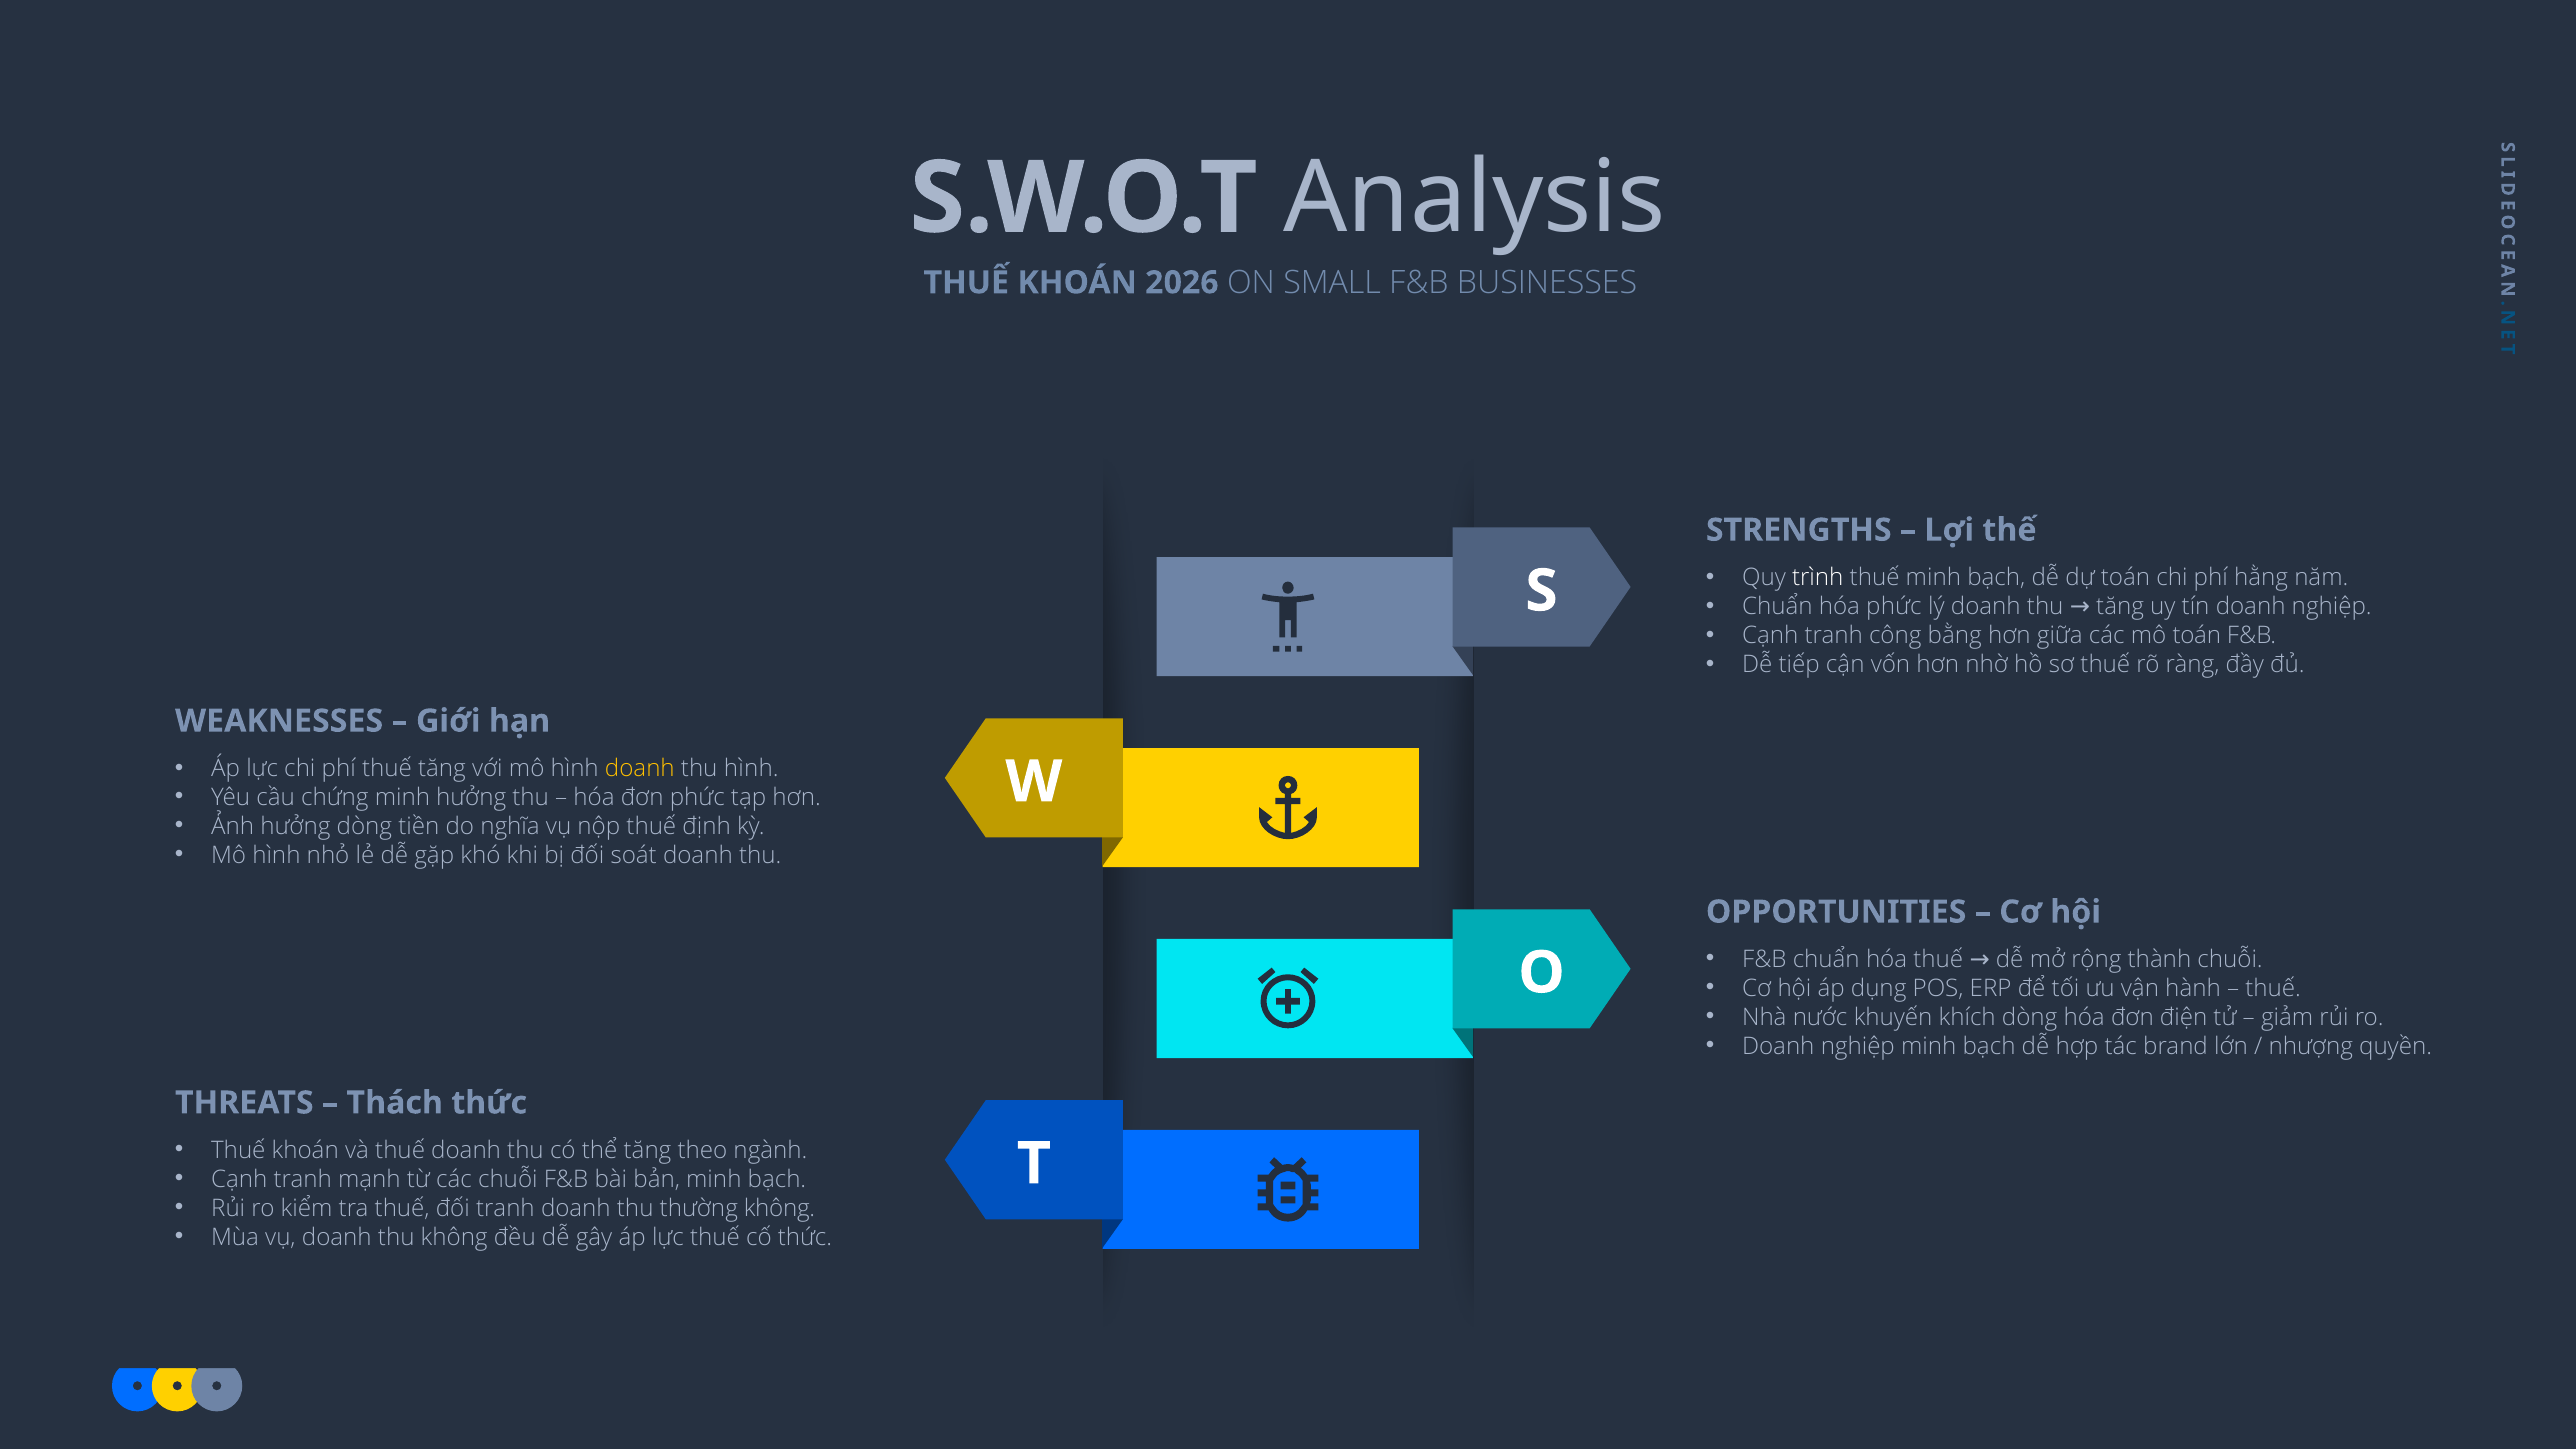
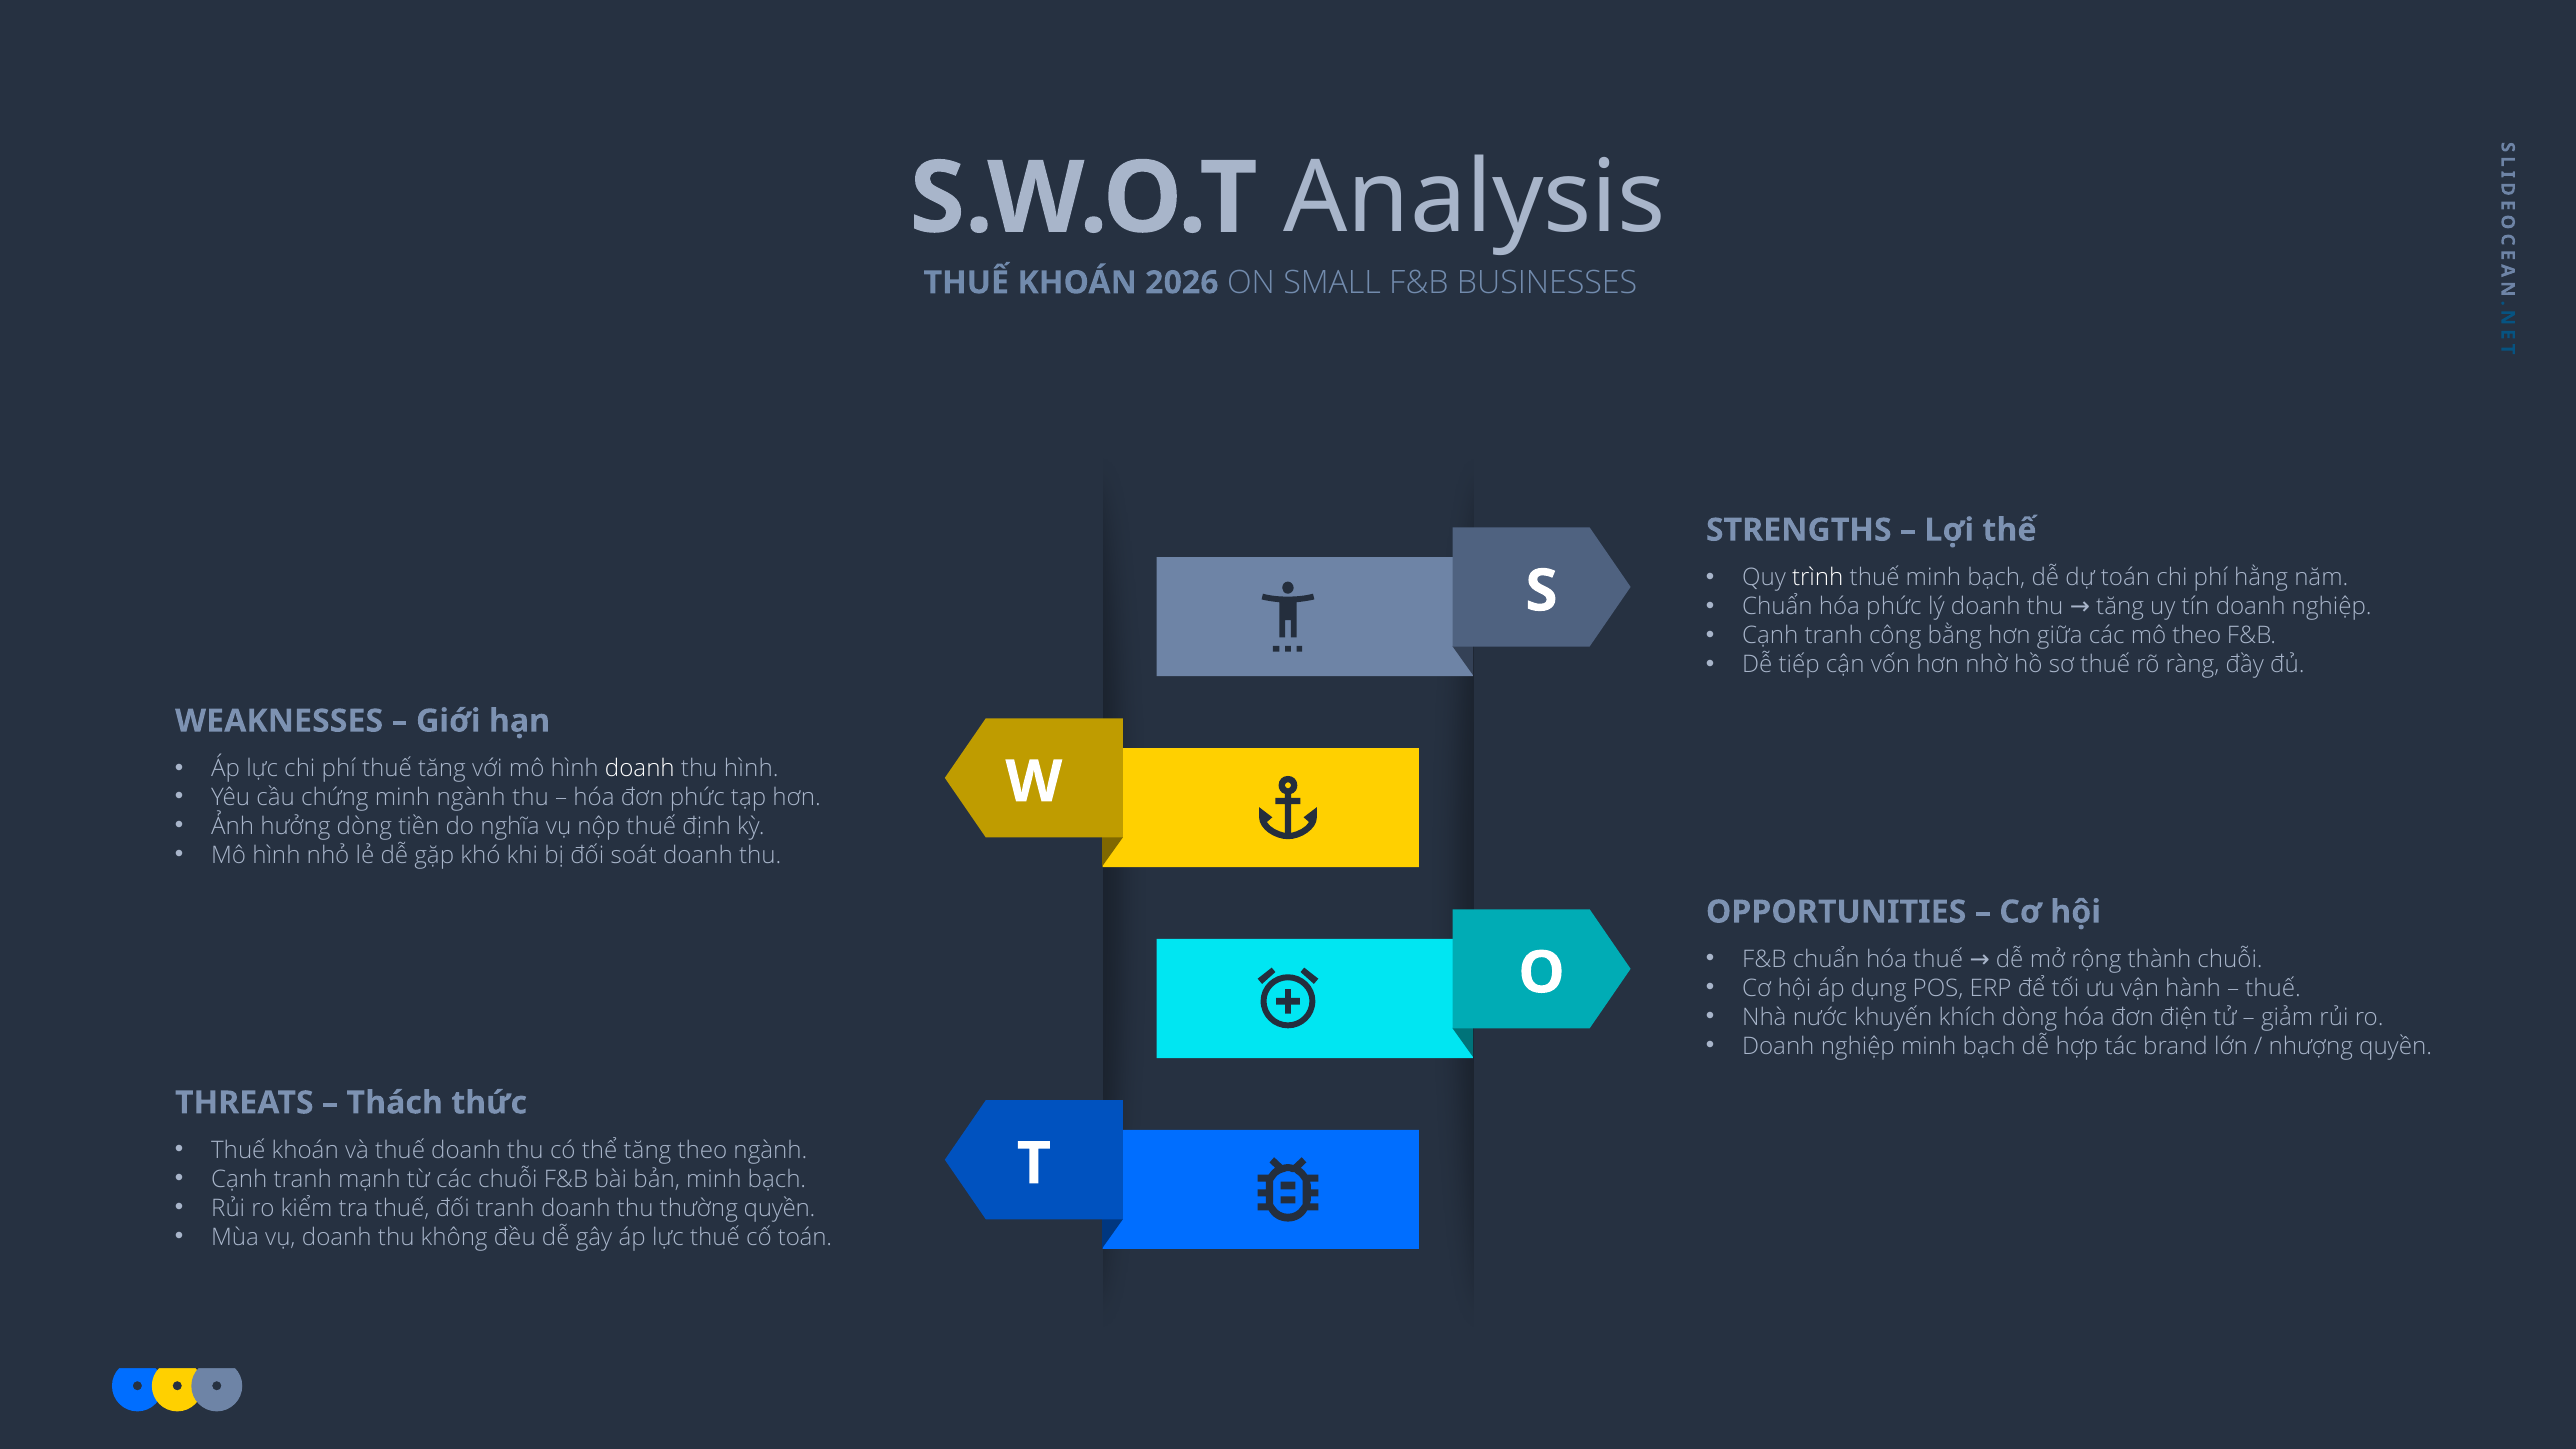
mô toán: toán -> theo
doanh at (640, 768) colour: yellow -> white
minh hưởng: hưởng -> ngành
thường không: không -> quyền
cố thức: thức -> toán
